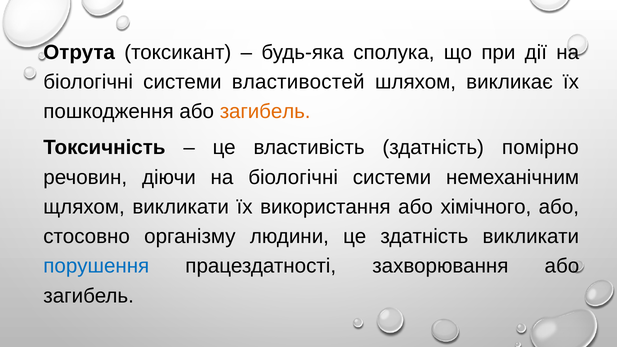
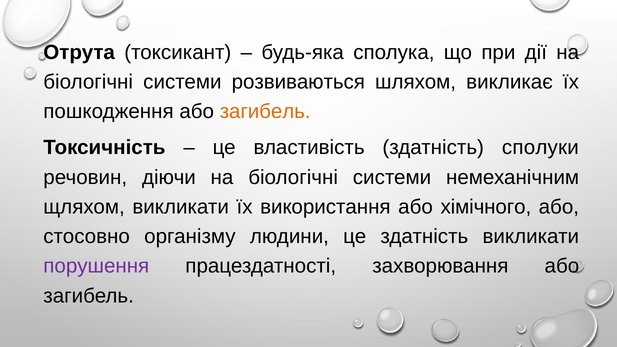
властивостей: властивостей -> розвиваються
помірно: помірно -> сполуки
порушення colour: blue -> purple
